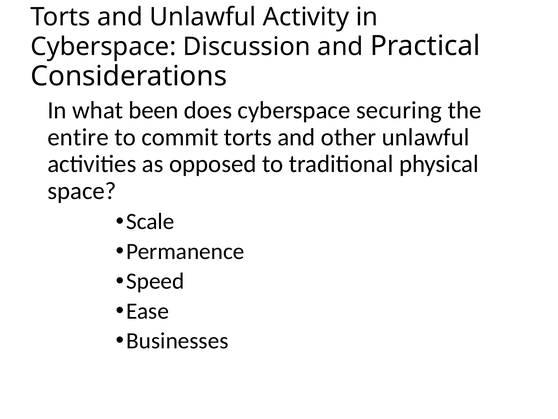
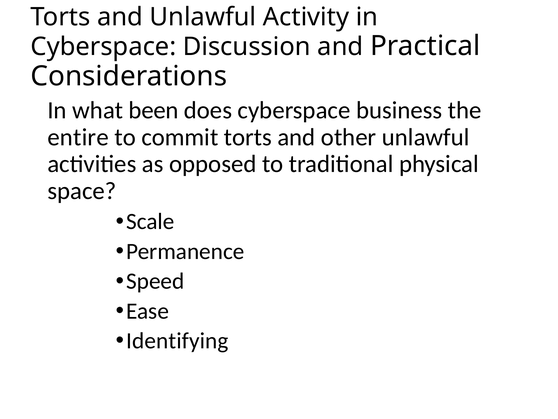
securing: securing -> business
Businesses: Businesses -> Identifying
